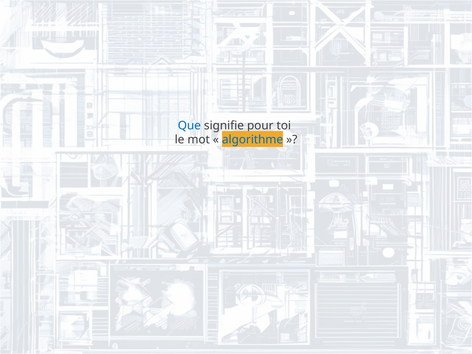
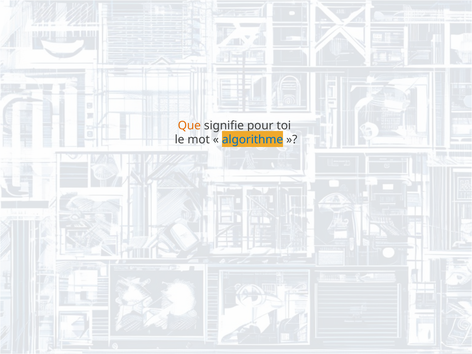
Que colour: blue -> orange
